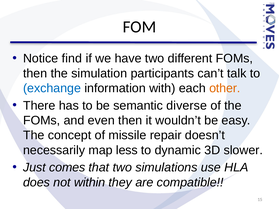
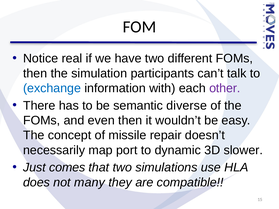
find: find -> real
other colour: orange -> purple
less: less -> port
within: within -> many
